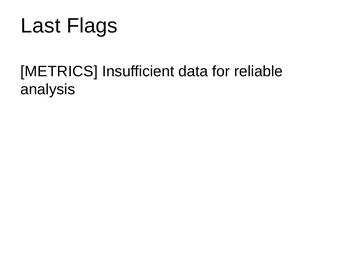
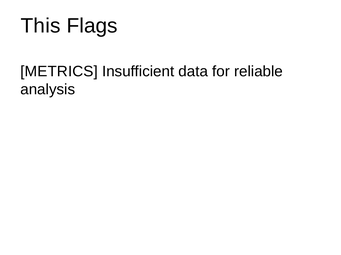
Last: Last -> This
